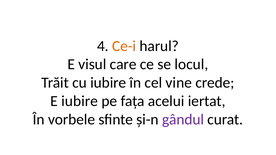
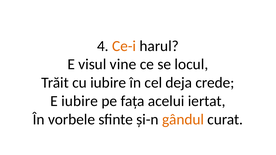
care: care -> vine
vine: vine -> deja
gândul colour: purple -> orange
